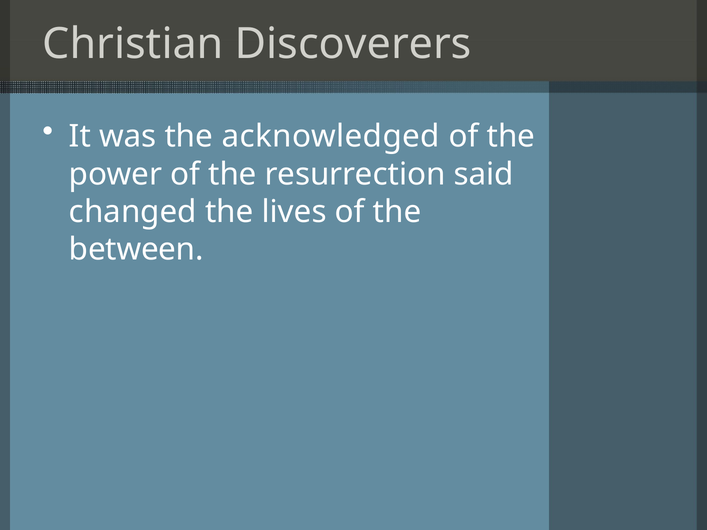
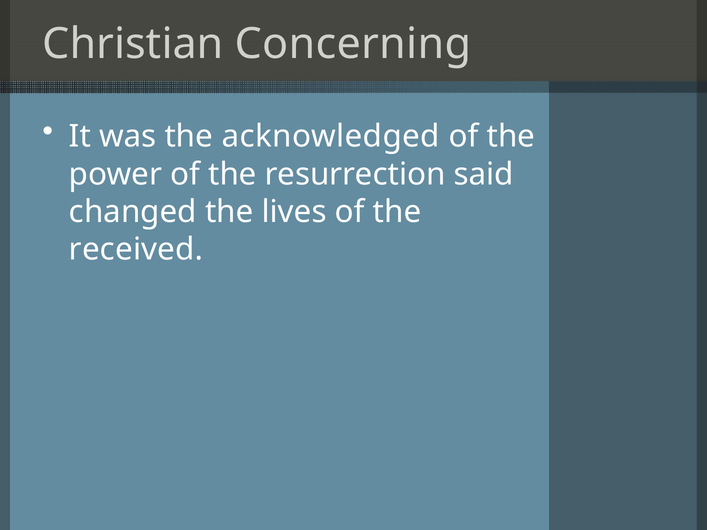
Discoverers: Discoverers -> Concerning
between: between -> received
